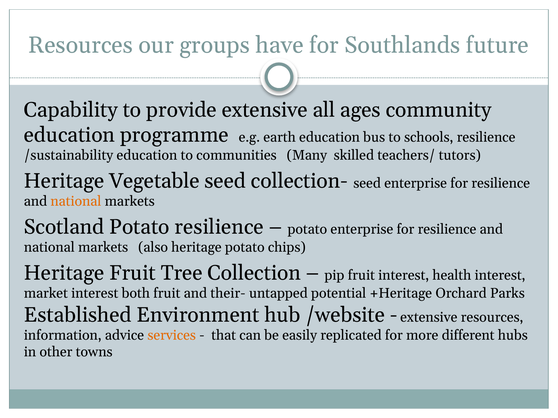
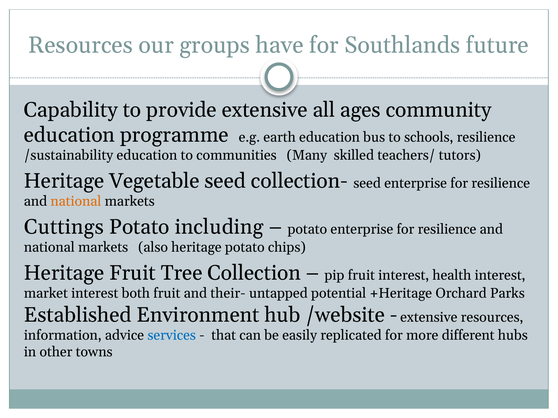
Scotland: Scotland -> Cuttings
Potato resilience: resilience -> including
services colour: orange -> blue
